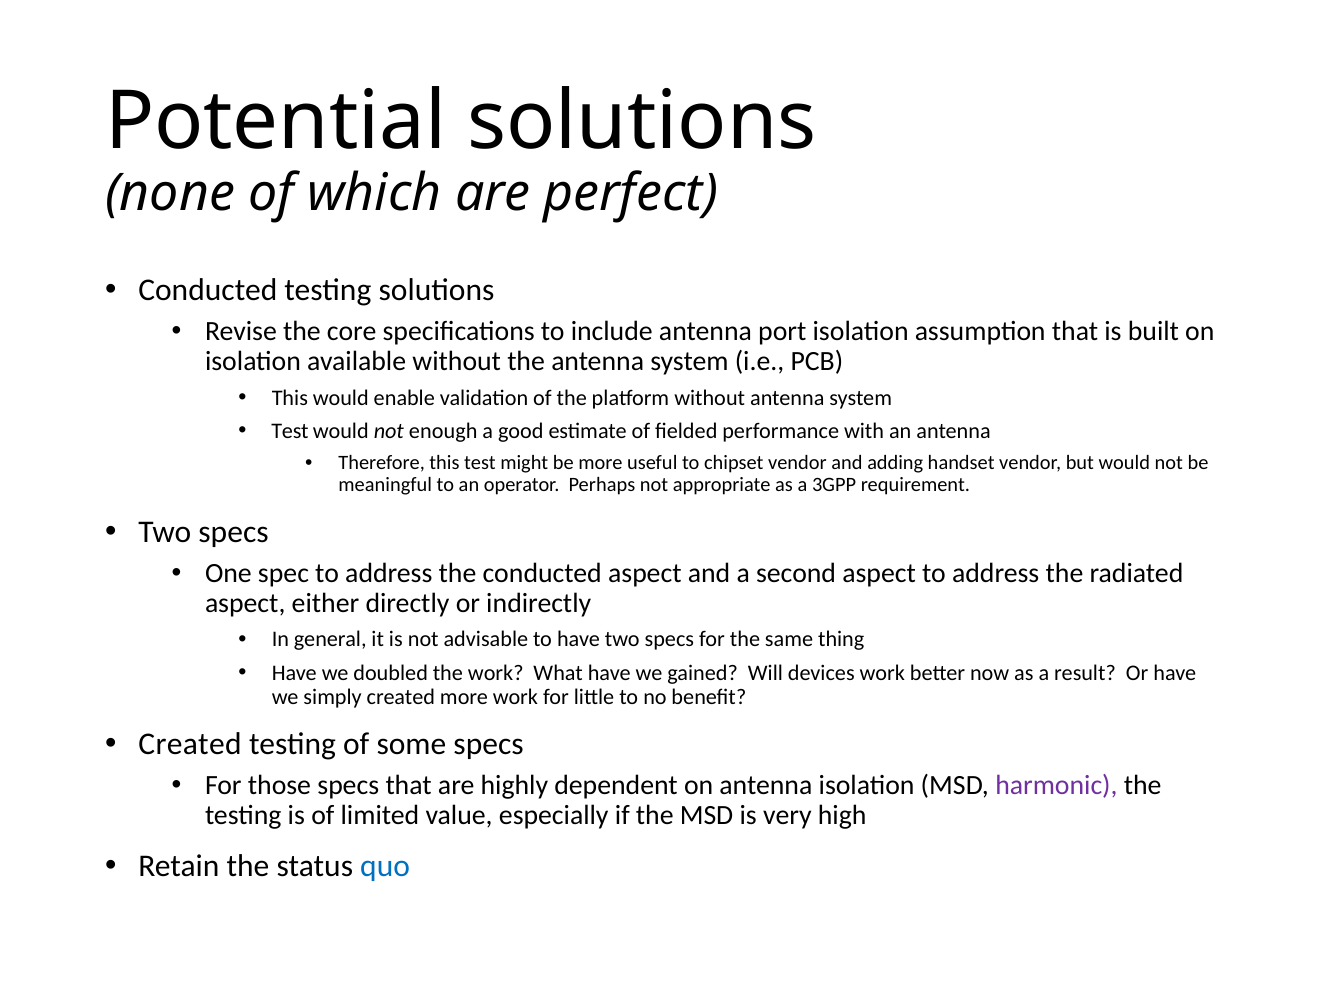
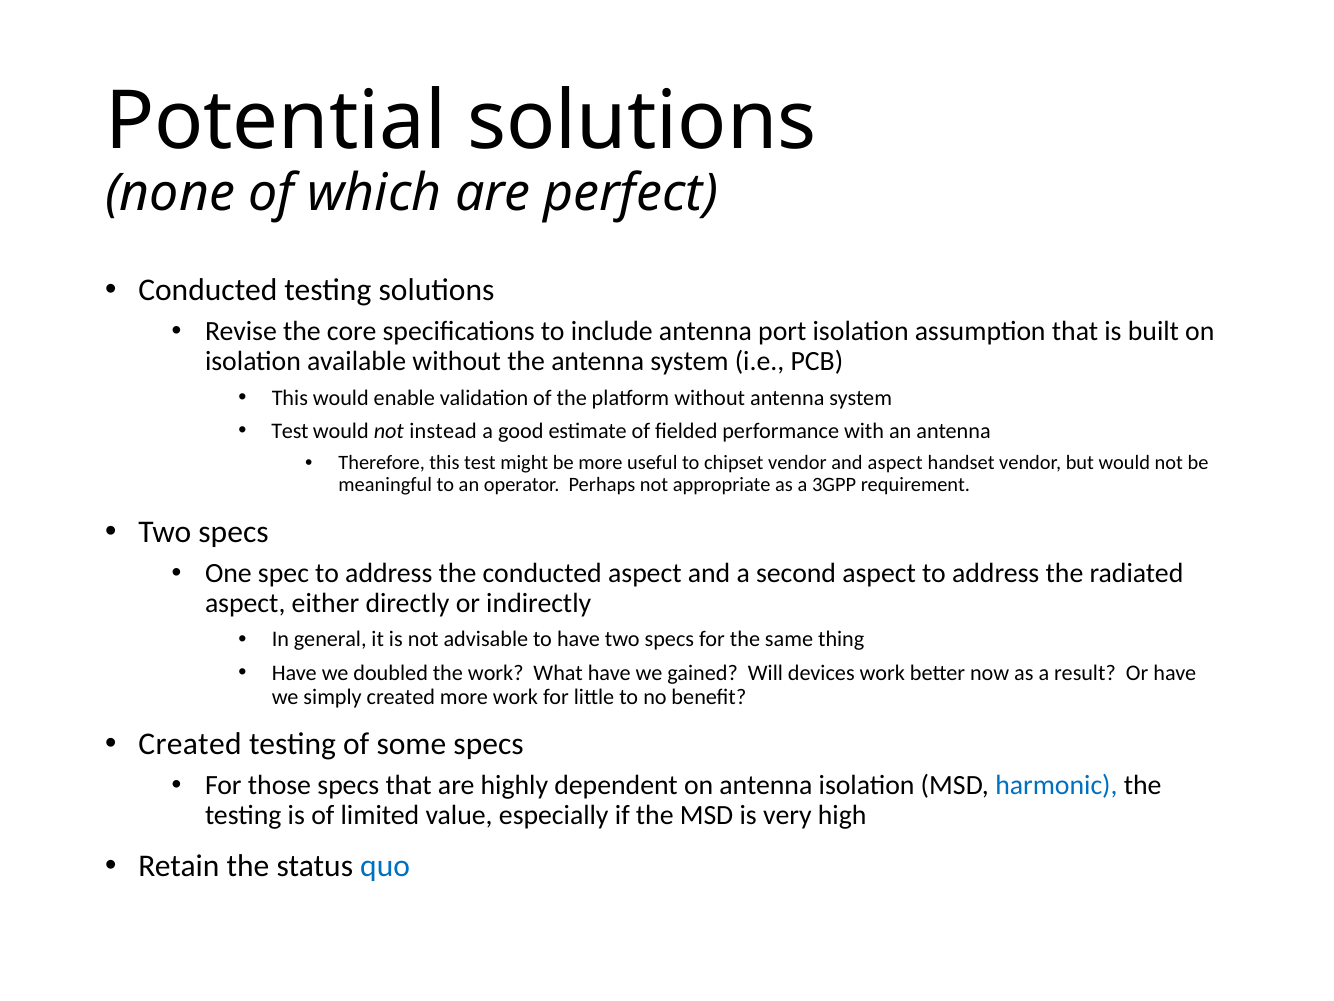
enough: enough -> instead
and adding: adding -> aspect
harmonic colour: purple -> blue
